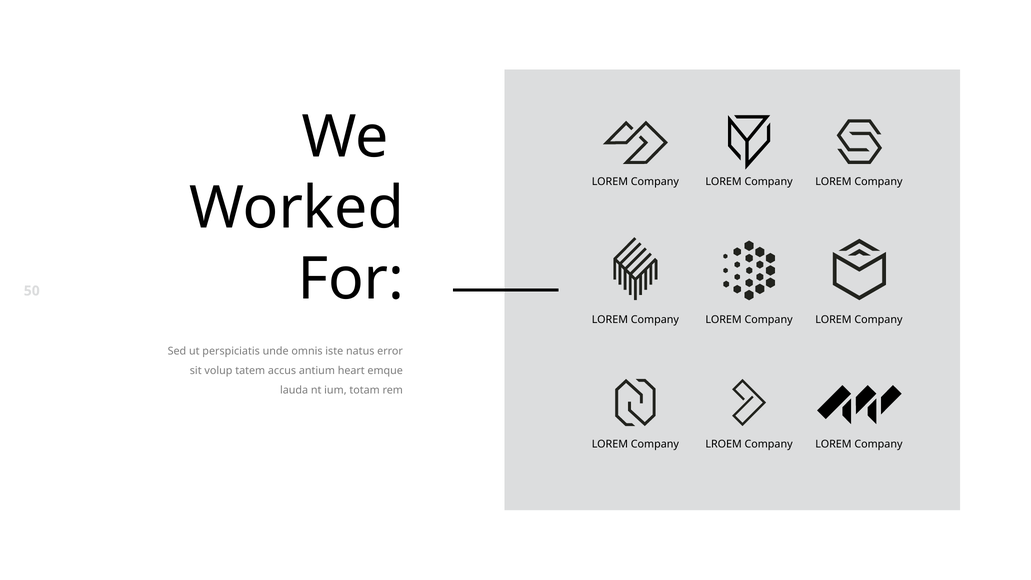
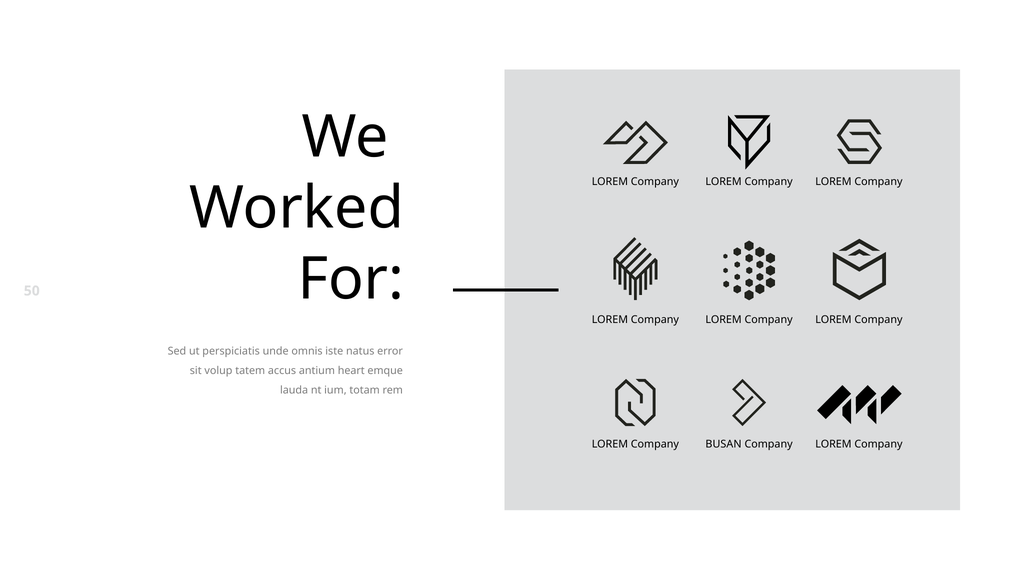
LROEM: LROEM -> BUSAN
